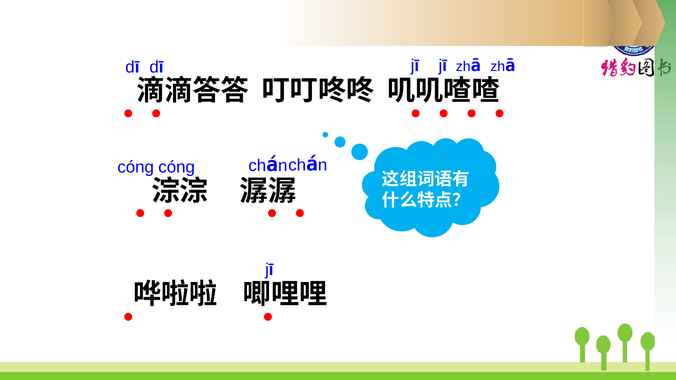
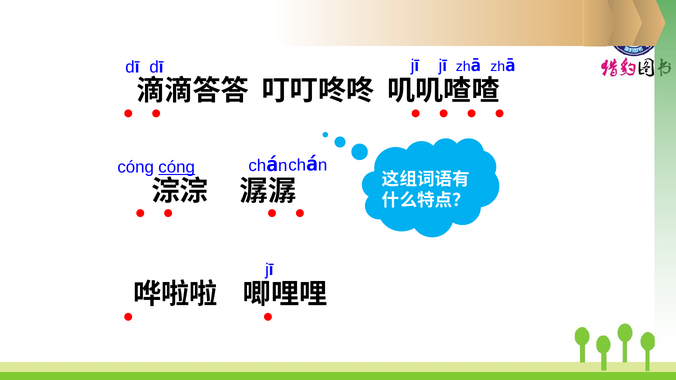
cóng at (177, 167) underline: none -> present
